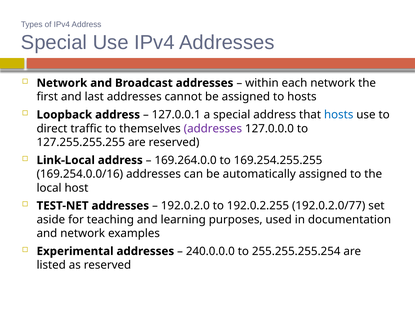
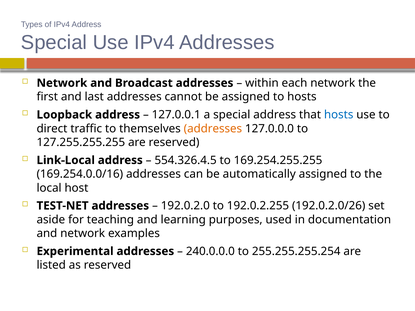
addresses at (213, 129) colour: purple -> orange
169.264.0.0: 169.264.0.0 -> 554.326.4.5
192.0.2.0/77: 192.0.2.0/77 -> 192.0.2.0/26
